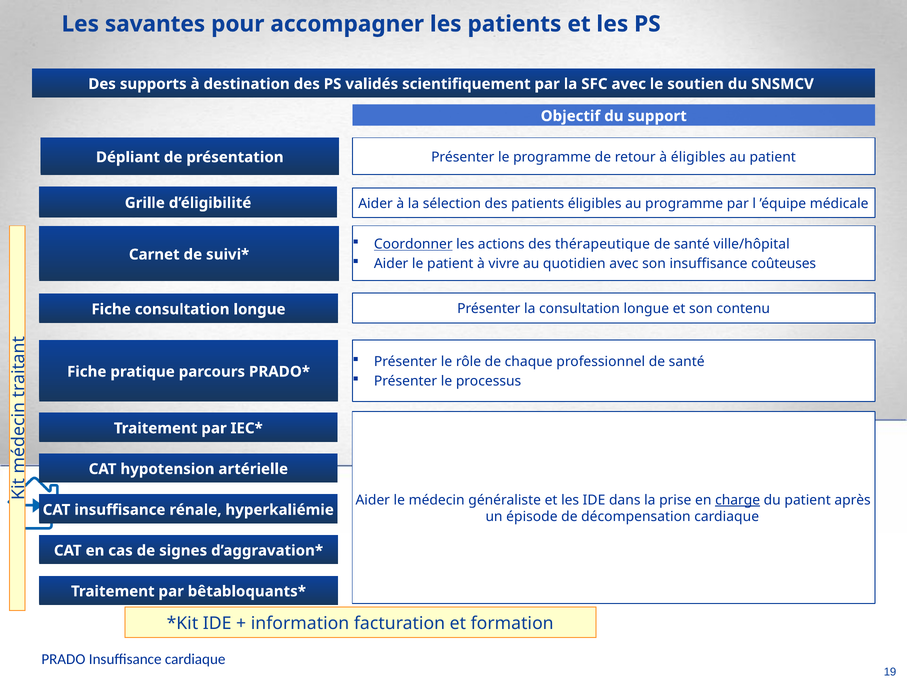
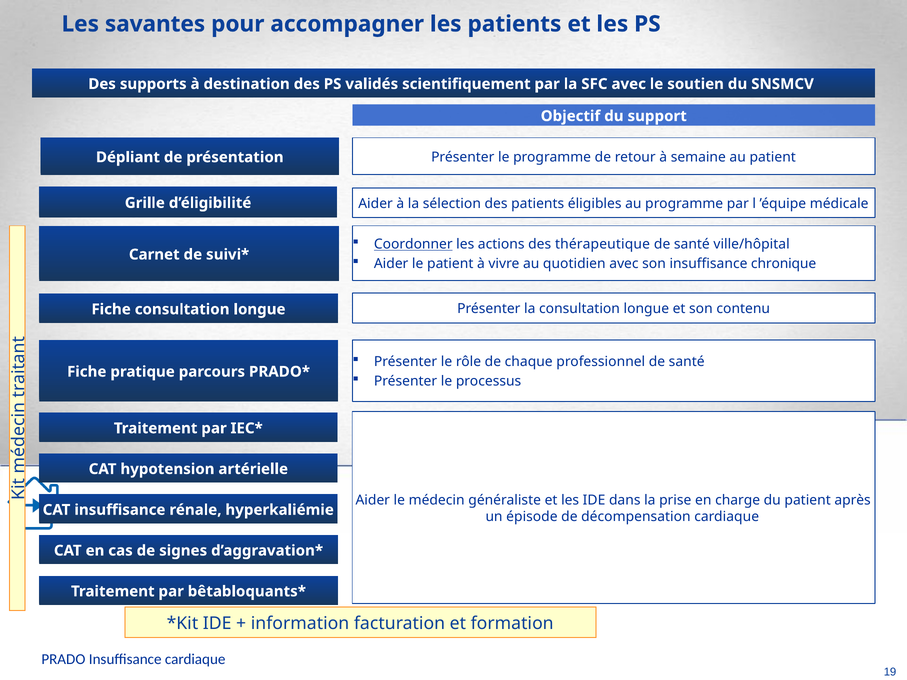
à éligibles: éligibles -> semaine
coûteuses: coûteuses -> chronique
charge underline: present -> none
